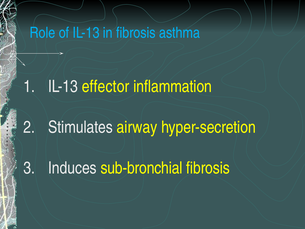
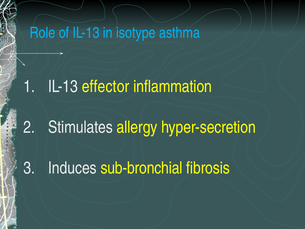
in fibrosis: fibrosis -> isotype
airway: airway -> allergy
